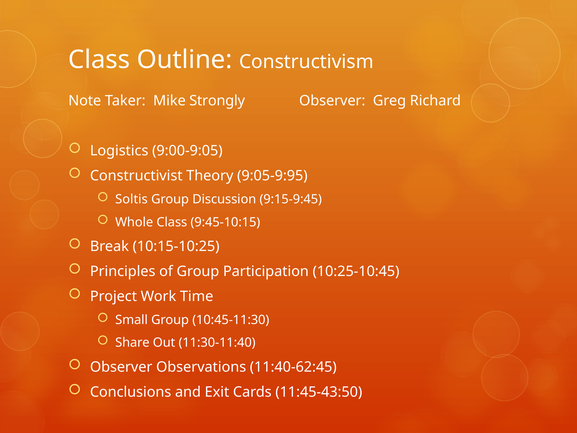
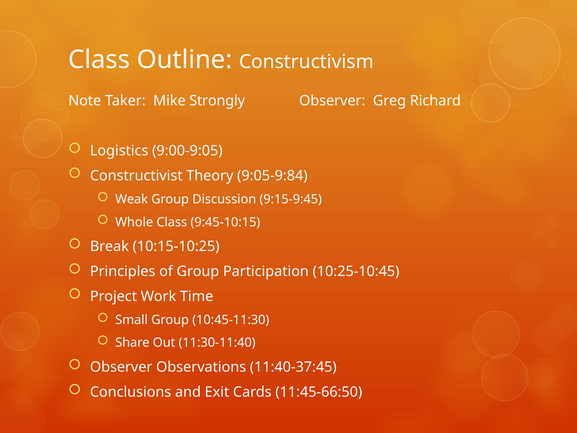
9:05-9:95: 9:05-9:95 -> 9:05-9:84
Soltis: Soltis -> Weak
11:40-62:45: 11:40-62:45 -> 11:40-37:45
11:45-43:50: 11:45-43:50 -> 11:45-66:50
